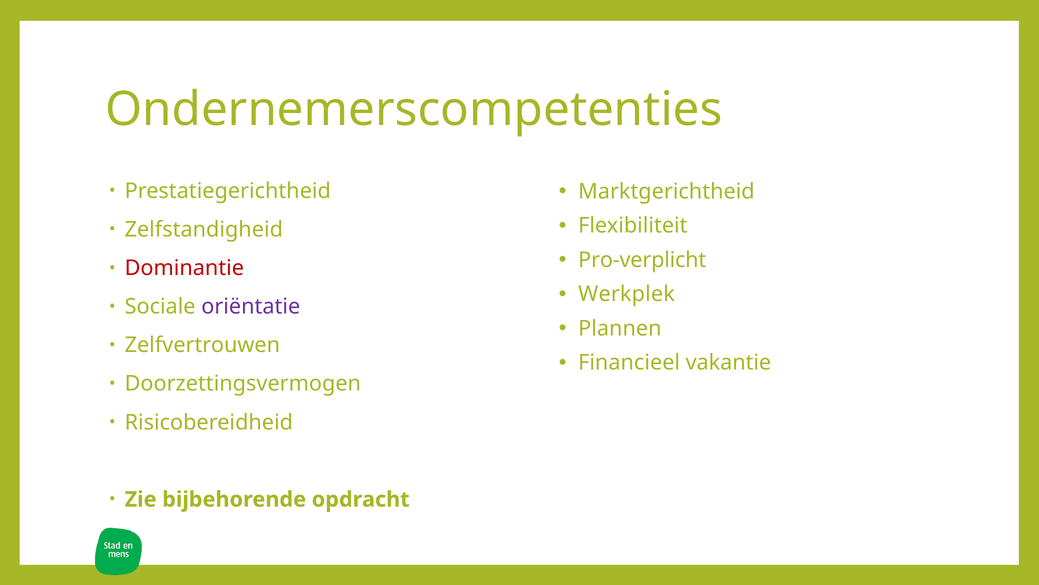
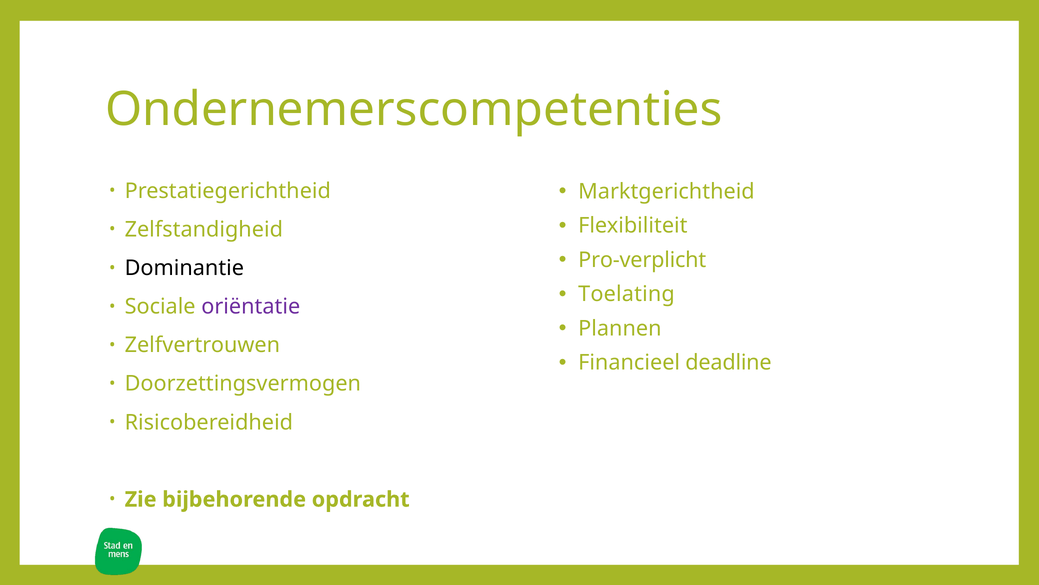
Dominantie colour: red -> black
Werkplek: Werkplek -> Toelating
vakantie: vakantie -> deadline
